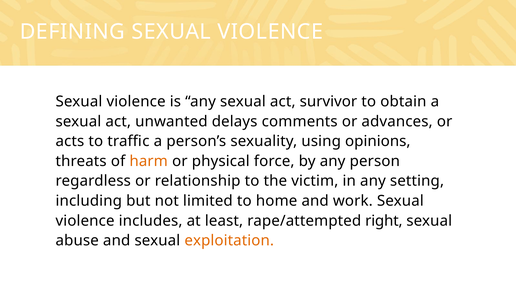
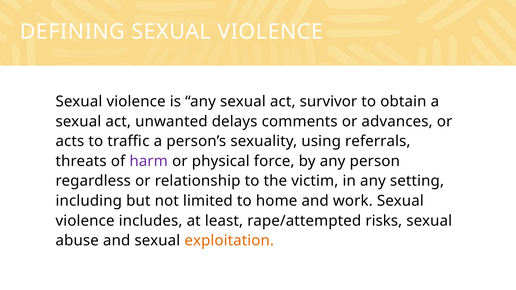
opinions: opinions -> referrals
harm colour: orange -> purple
right: right -> risks
